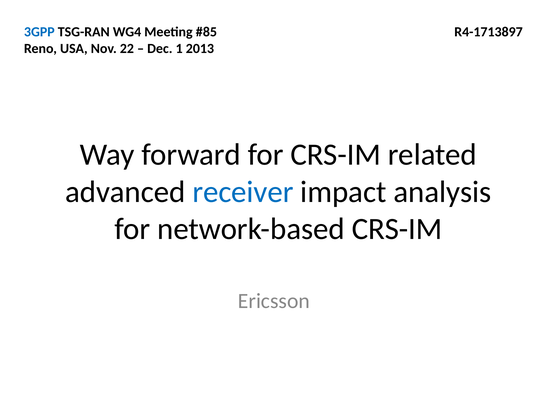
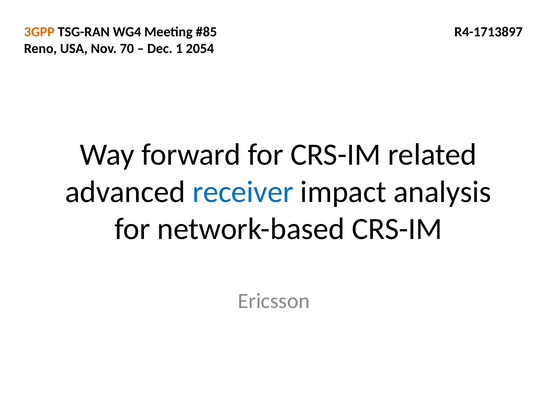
3GPP colour: blue -> orange
22: 22 -> 70
2013: 2013 -> 2054
